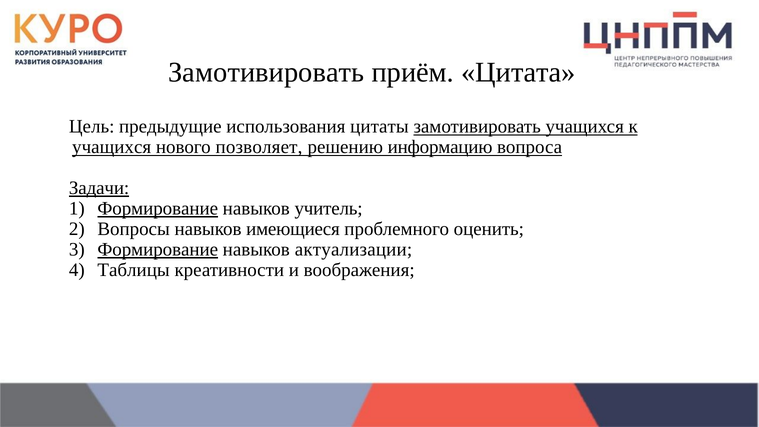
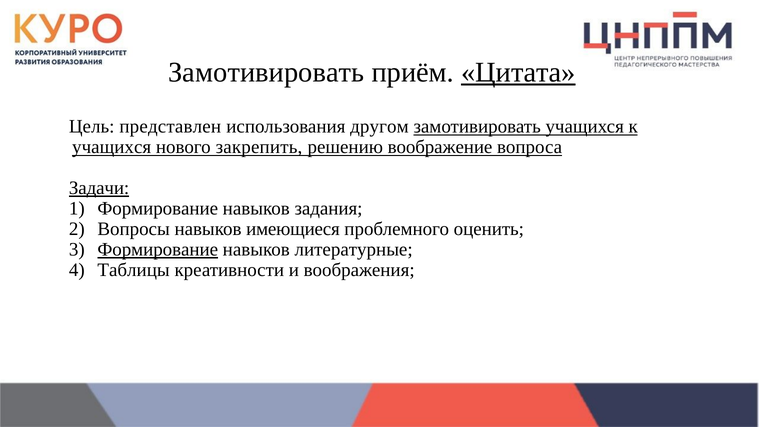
Цитата underline: none -> present
предыдущие: предыдущие -> представлен
цитаты: цитаты -> другом
позволяет: позволяет -> закрепить
информацию: информацию -> воображение
Формирование at (158, 209) underline: present -> none
учитель: учитель -> задания
актуализации: актуализации -> литературные
